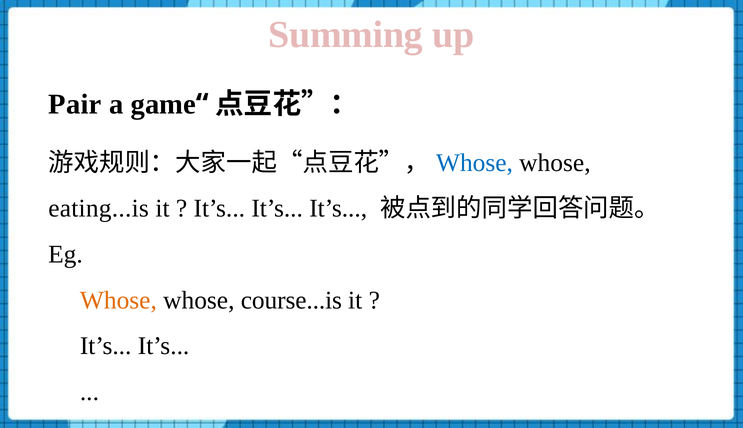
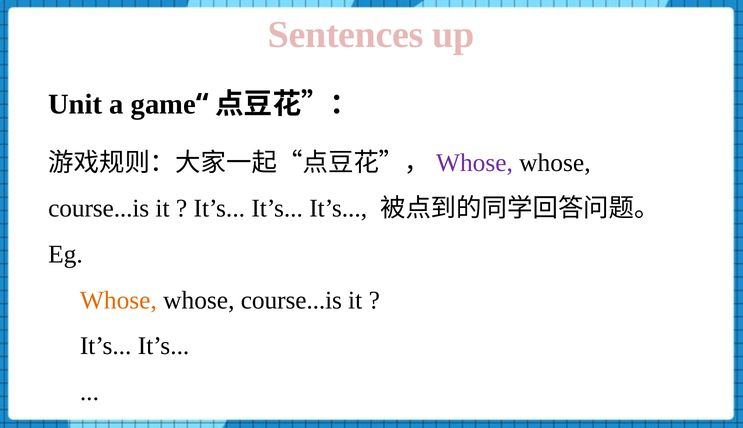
Summing: Summing -> Sentences
Pair: Pair -> Unit
Whose at (474, 163) colour: blue -> purple
eating...is at (99, 208): eating...is -> course...is
